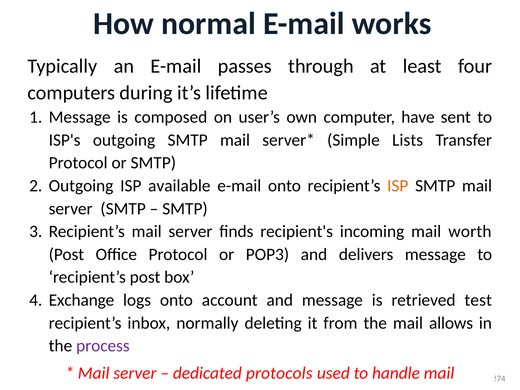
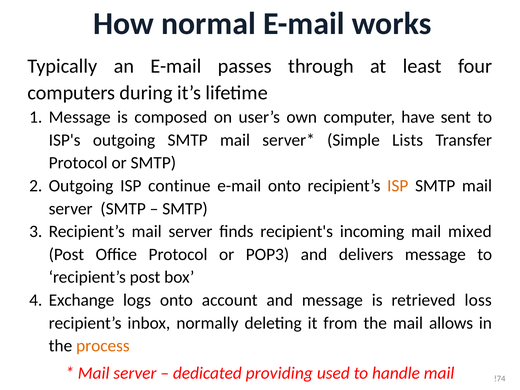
available: available -> continue
worth: worth -> mixed
test: test -> loss
process colour: purple -> orange
protocols: protocols -> providing
